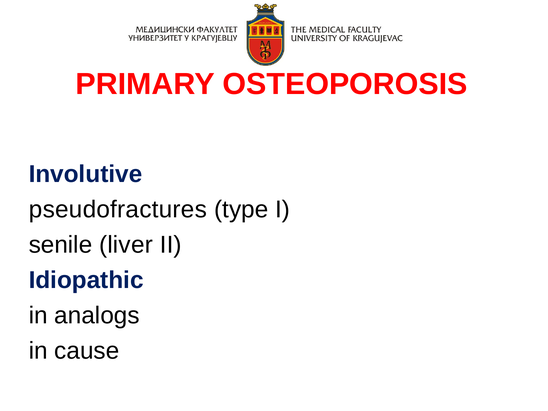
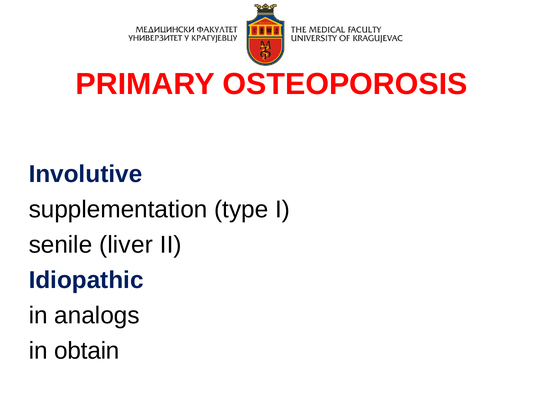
pseudofractures: pseudofractures -> supplementation
cause: cause -> obtain
